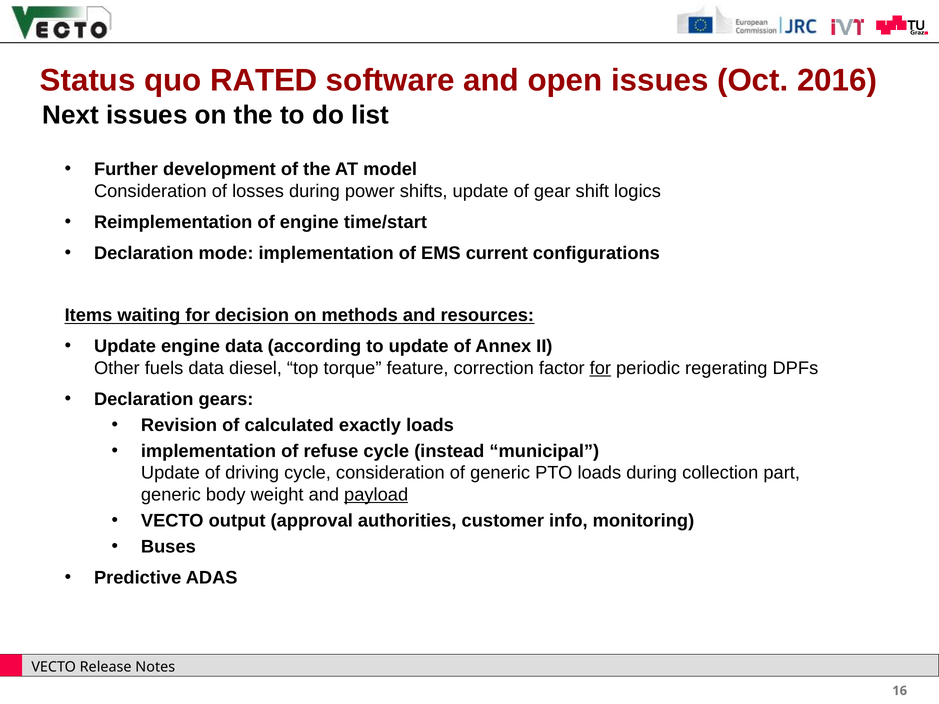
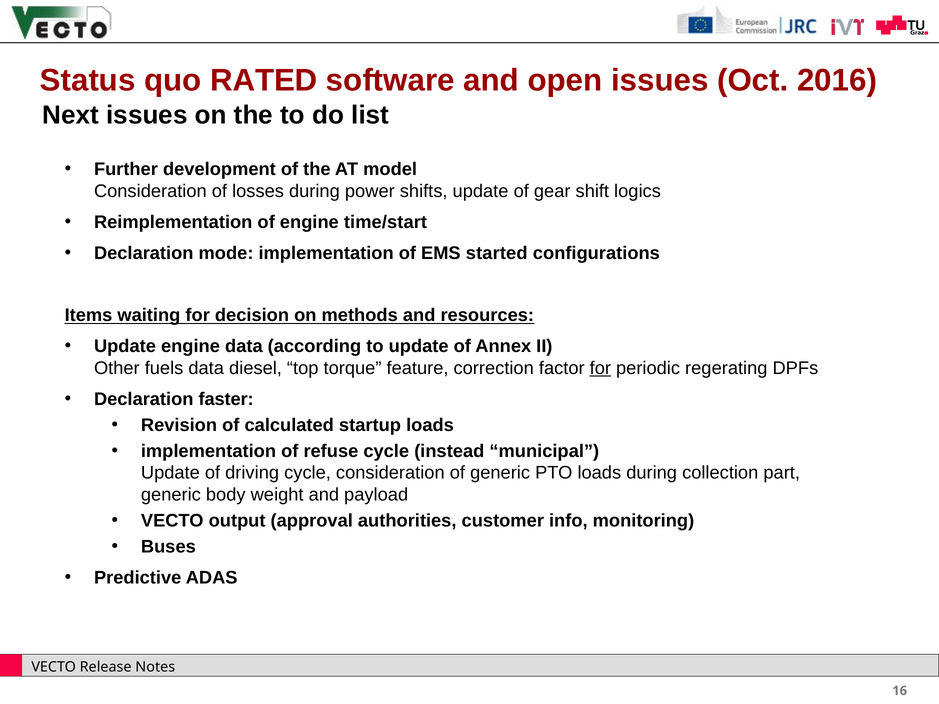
current: current -> started
gears: gears -> faster
exactly: exactly -> startup
payload underline: present -> none
